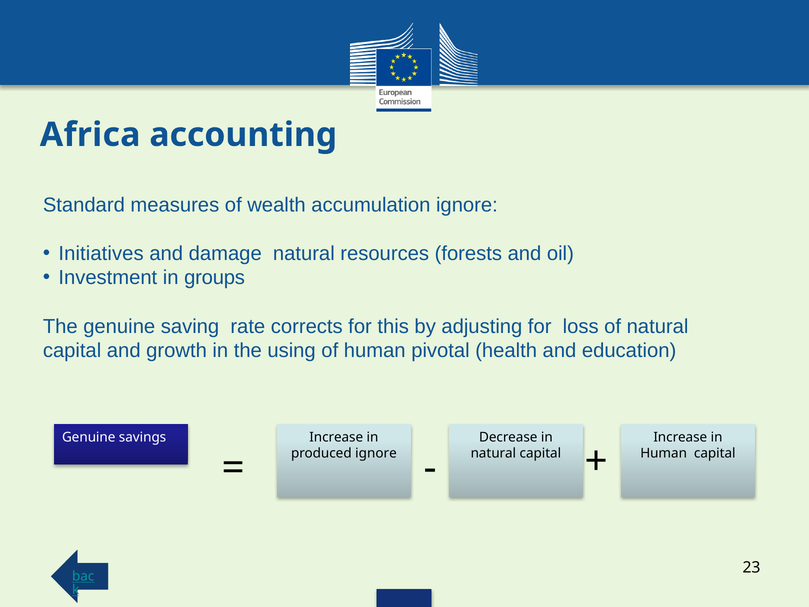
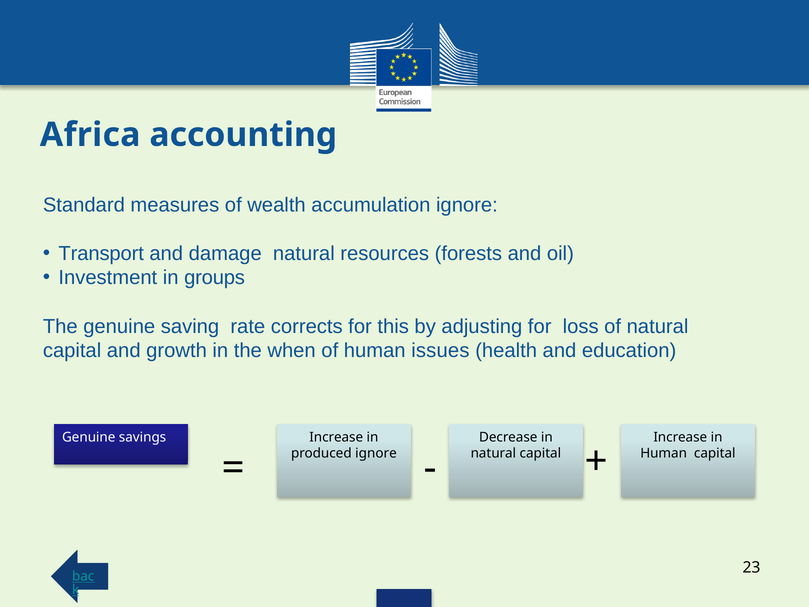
Initiatives: Initiatives -> Transport
using: using -> when
pivotal: pivotal -> issues
